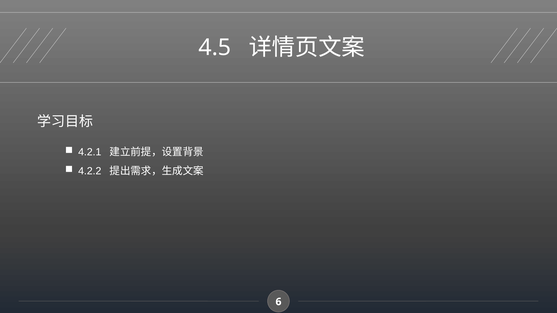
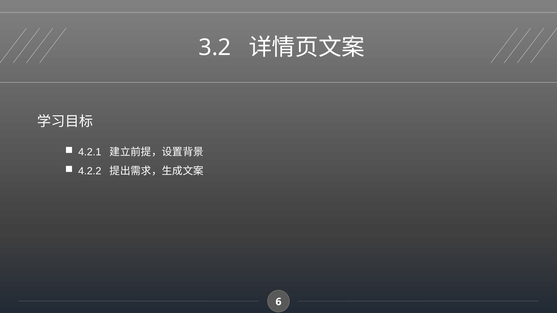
4.5: 4.5 -> 3.2
